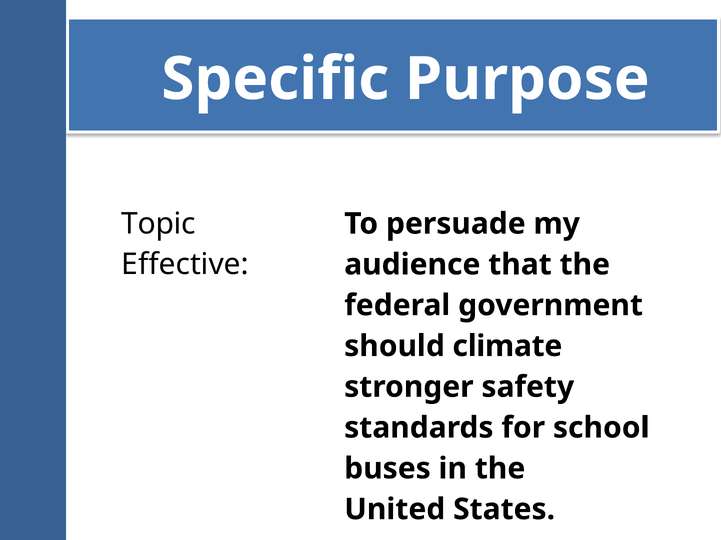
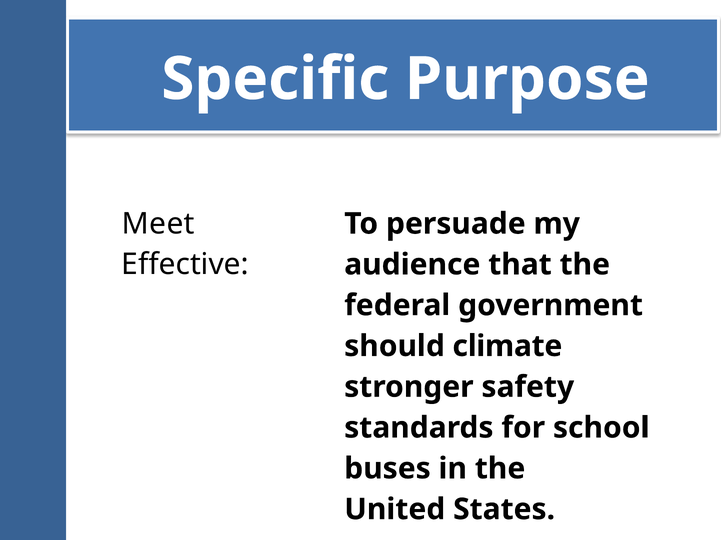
Topic: Topic -> Meet
